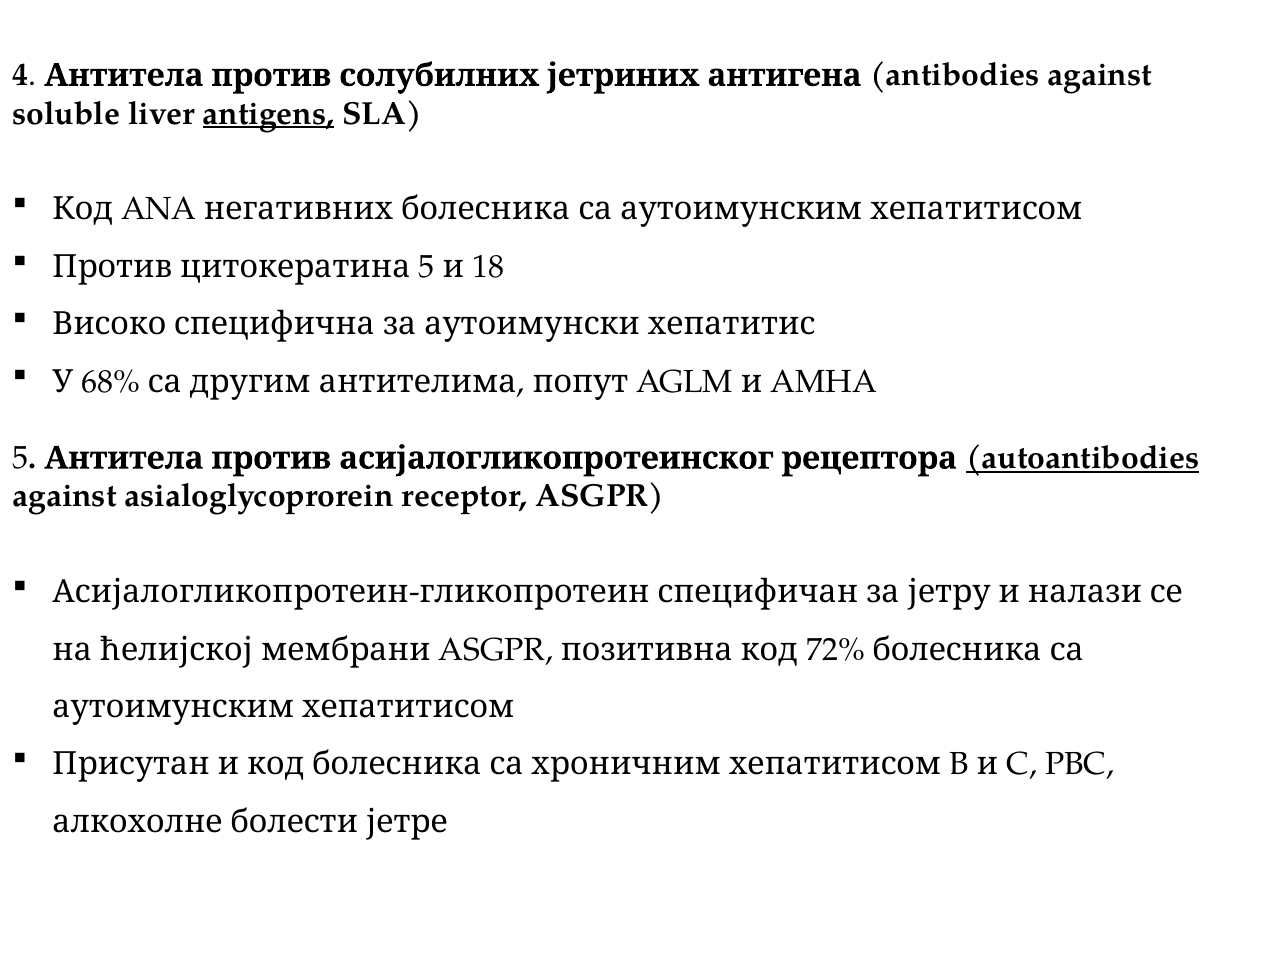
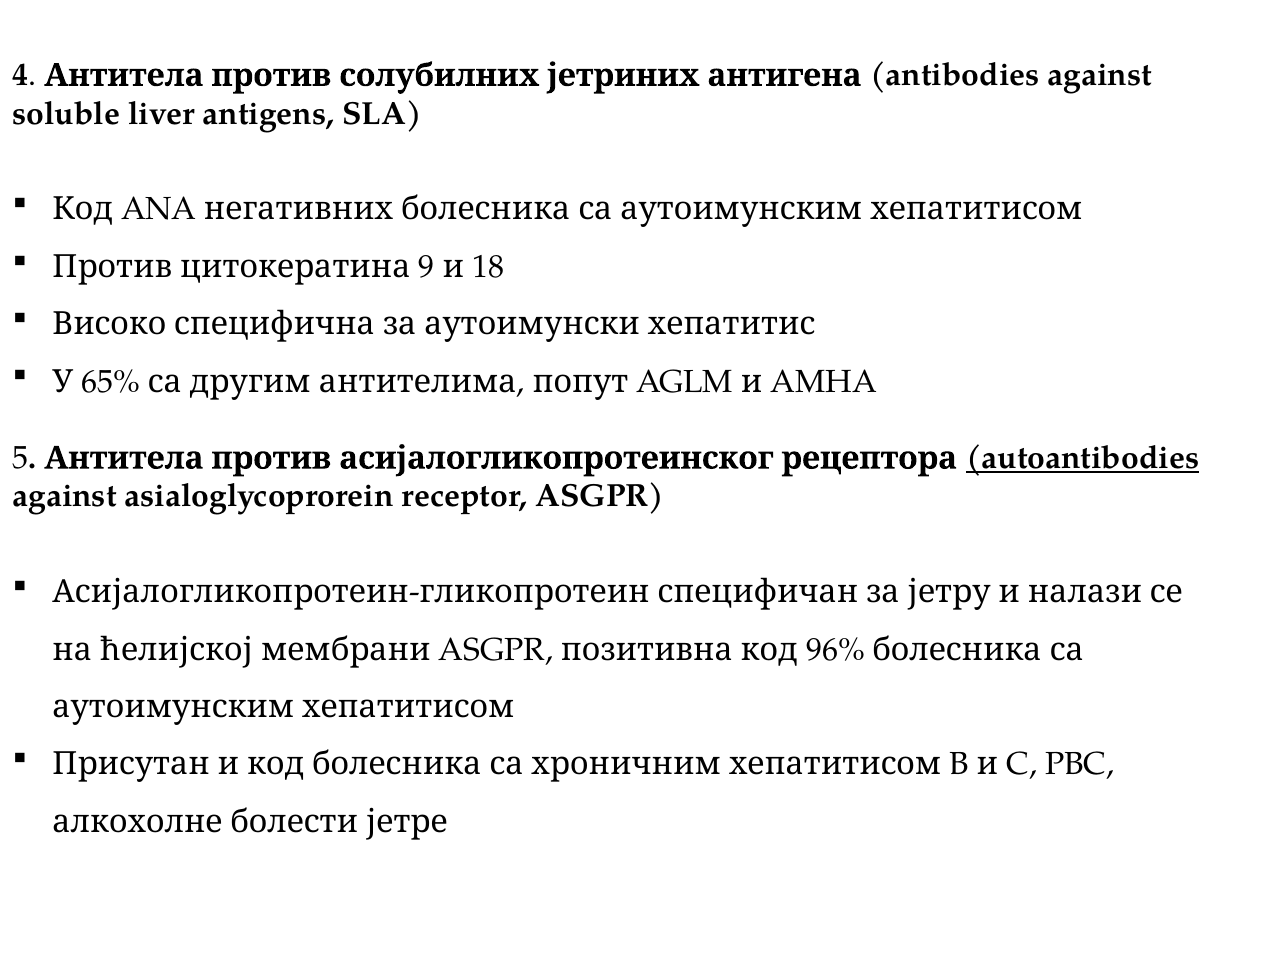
antigens underline: present -> none
5 at (427, 267): 5 -> 9
68%: 68% -> 65%
72%: 72% -> 96%
